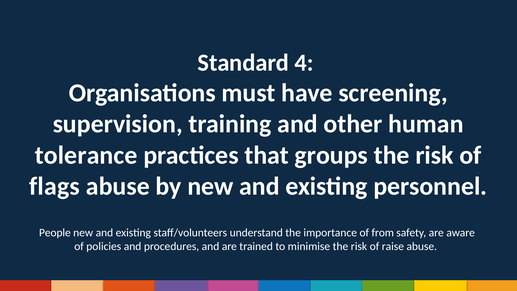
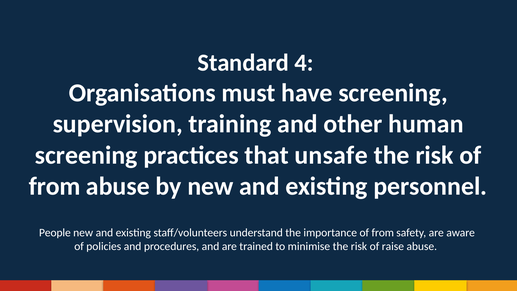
tolerance at (86, 155): tolerance -> screening
groups: groups -> unsafe
flags at (54, 186): flags -> from
